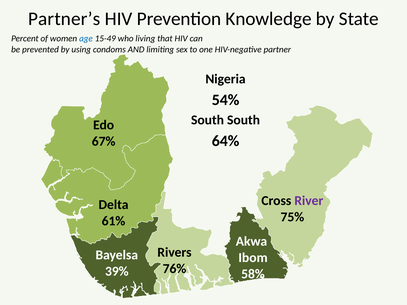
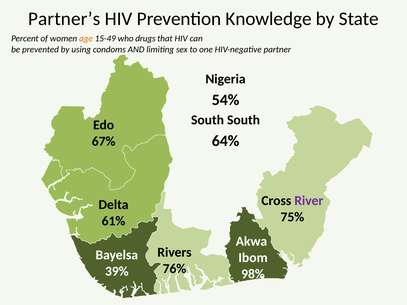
age colour: blue -> orange
living: living -> drugs
58%: 58% -> 98%
